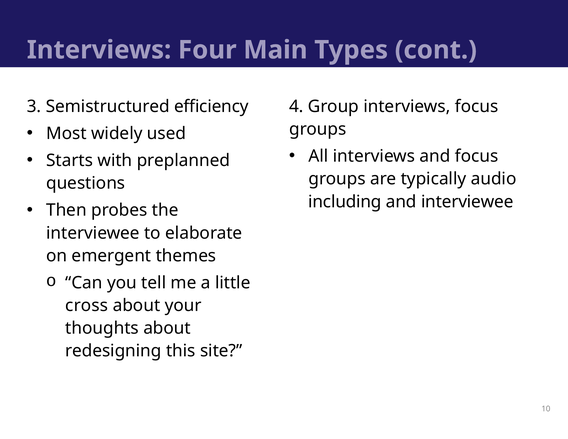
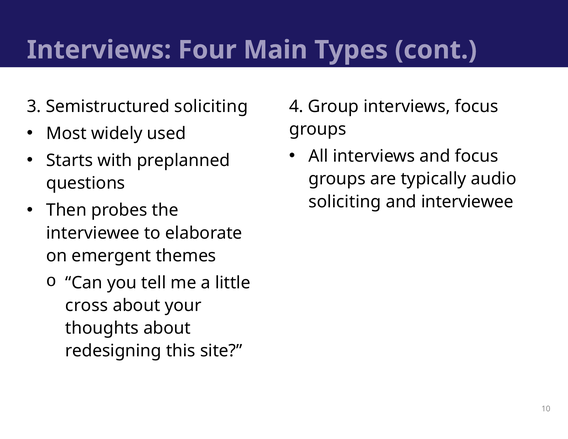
Semistructured efficiency: efficiency -> soliciting
including at (345, 202): including -> soliciting
